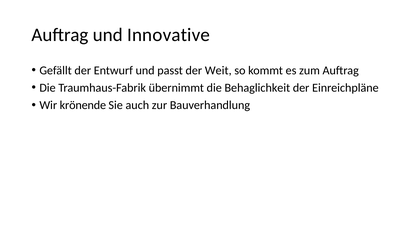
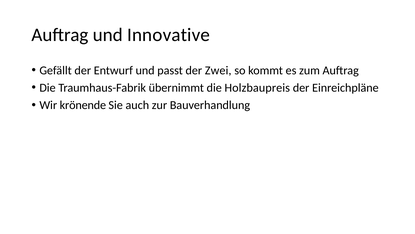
Weit: Weit -> Zwei
Behaglichkeit: Behaglichkeit -> Holzbaupreis
